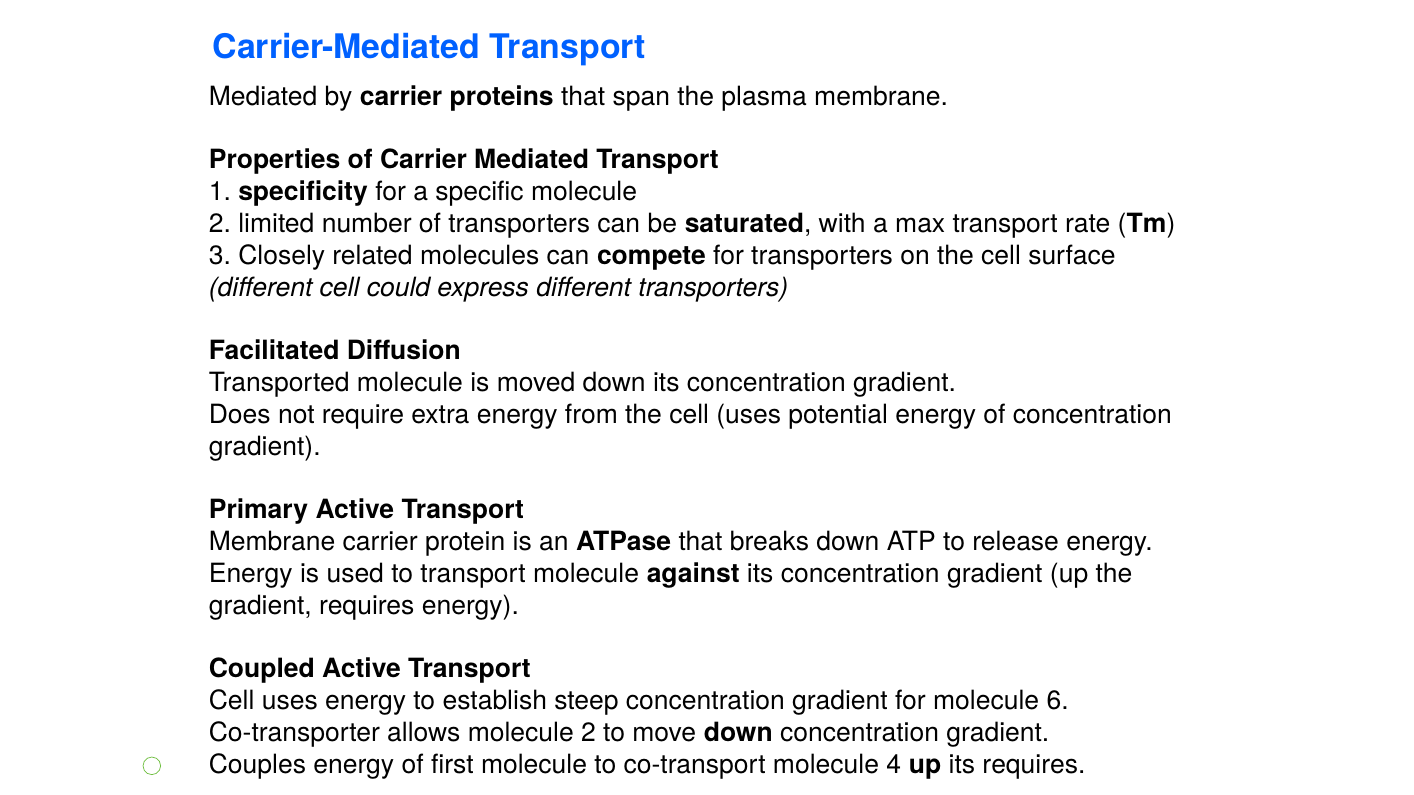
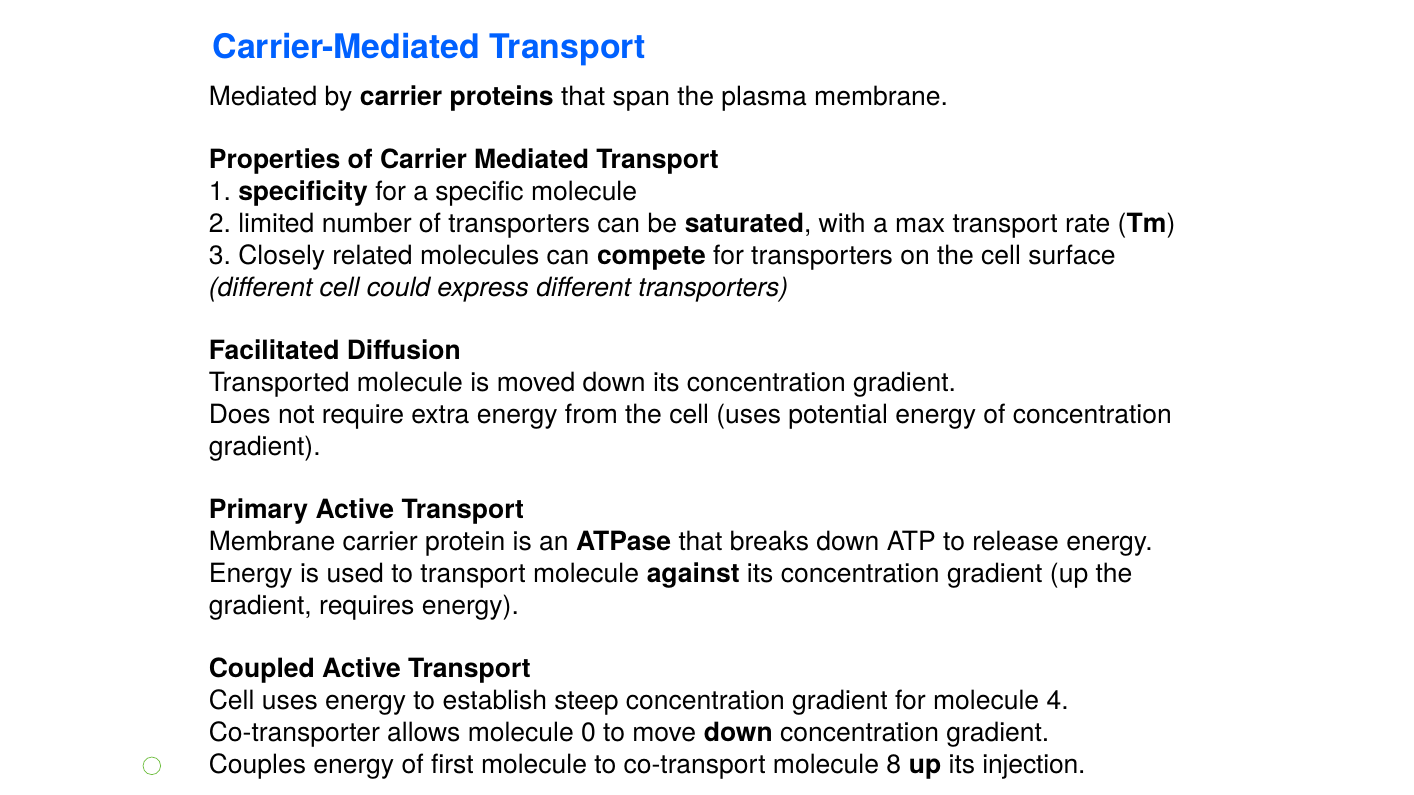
6: 6 -> 4
allows molecule 2: 2 -> 0
4: 4 -> 8
its requires: requires -> injection
